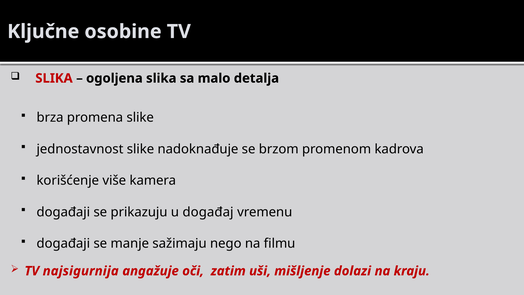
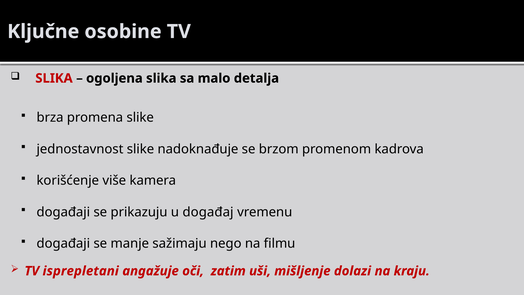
najsigurnija: najsigurnija -> isprepletani
